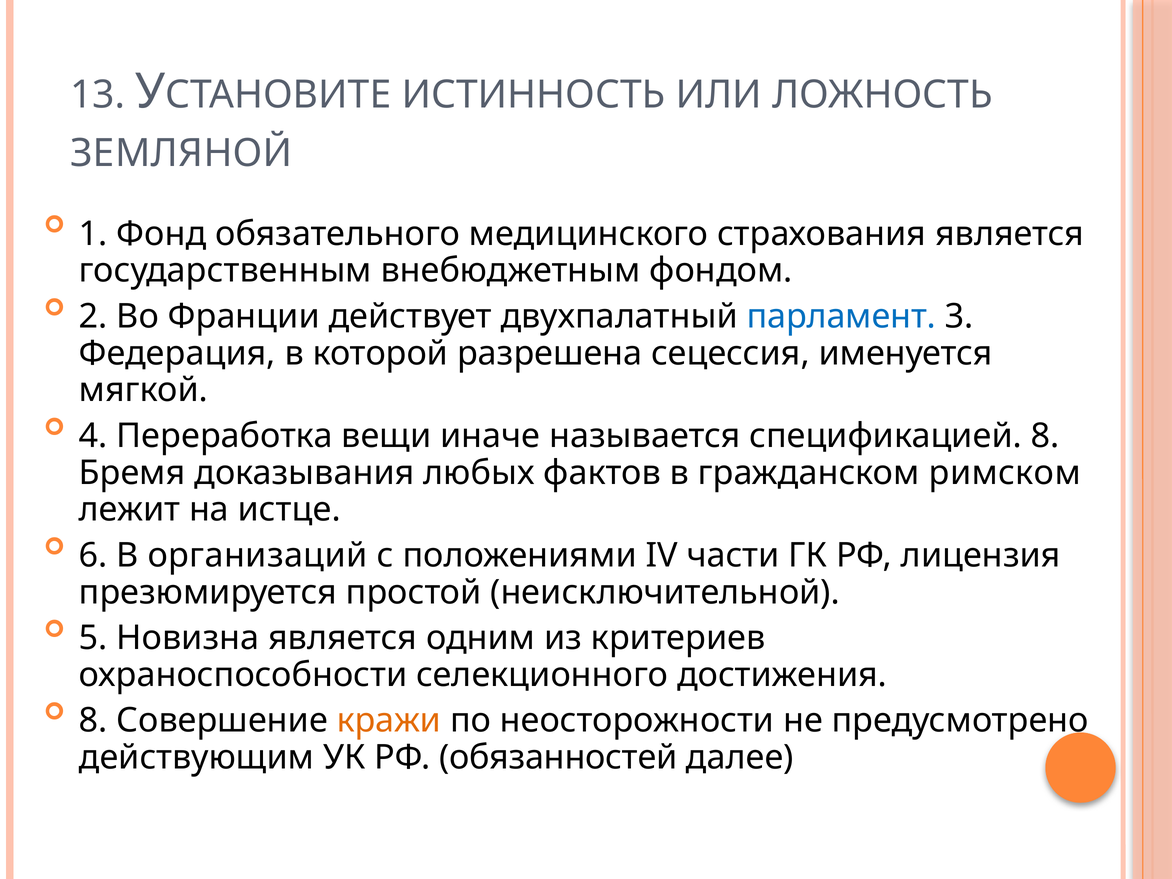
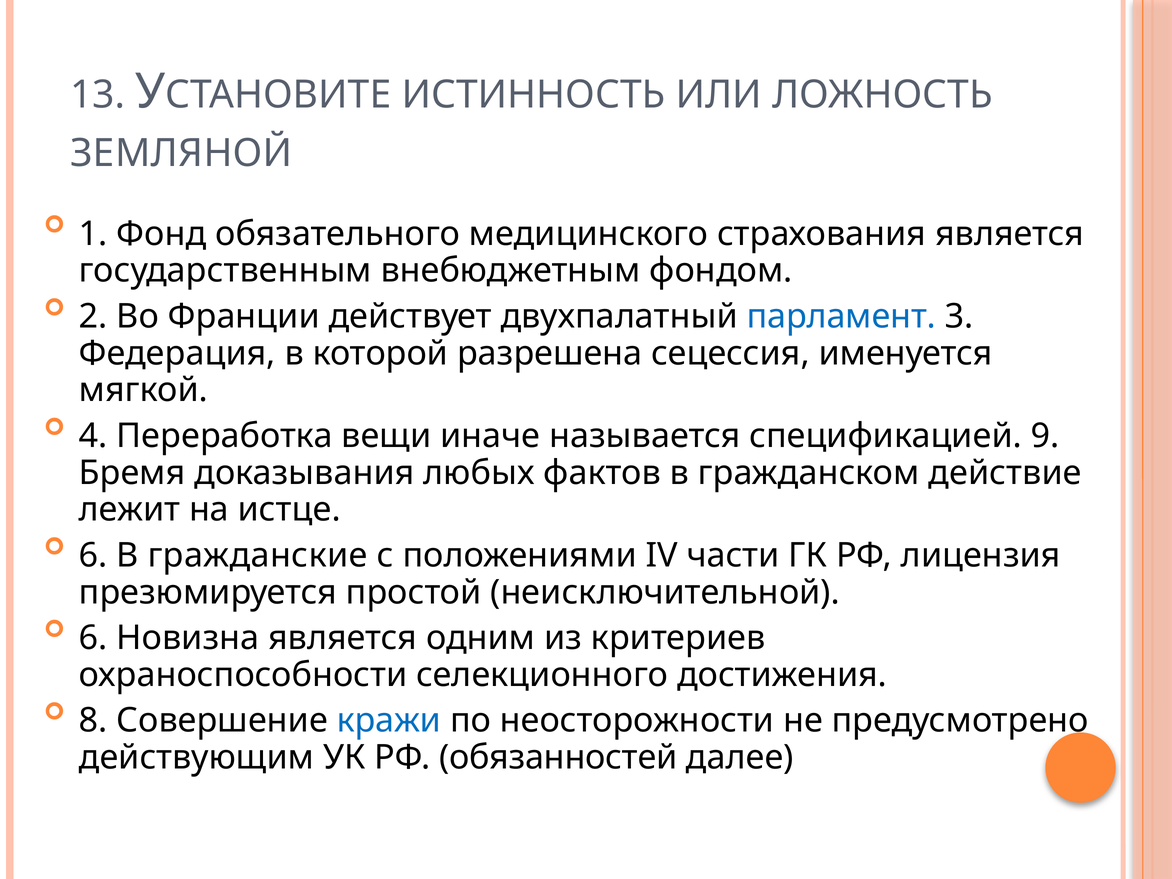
спецификацией 8: 8 -> 9
римском: римском -> действие
организаций: организаций -> гражданские
5 at (93, 638): 5 -> 6
кражи colour: orange -> blue
